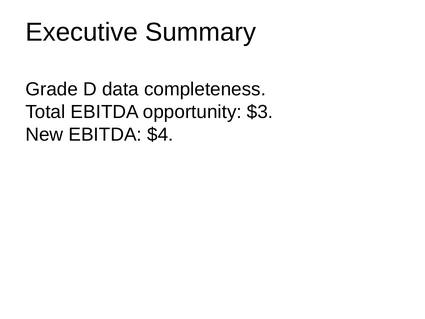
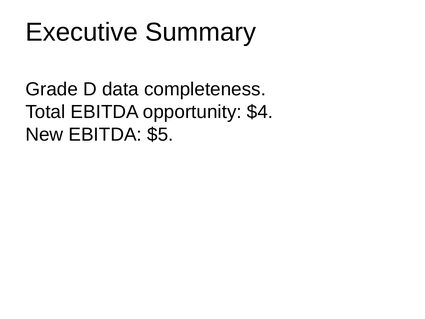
$3: $3 -> $4
$4: $4 -> $5
